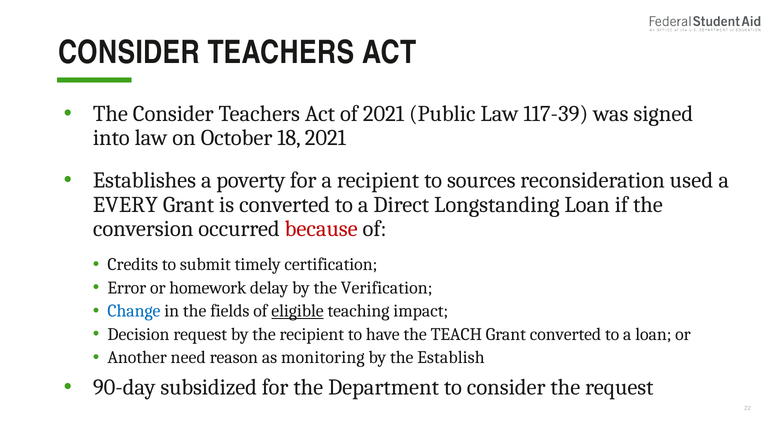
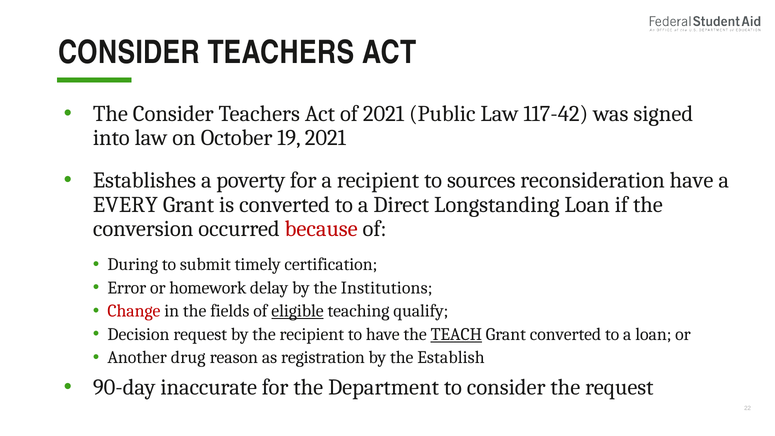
117-39: 117-39 -> 117-42
18: 18 -> 19
reconsideration used: used -> have
Credits: Credits -> During
Verification: Verification -> Institutions
Change colour: blue -> red
impact: impact -> qualify
TEACH underline: none -> present
need: need -> drug
monitoring: monitoring -> registration
subsidized: subsidized -> inaccurate
